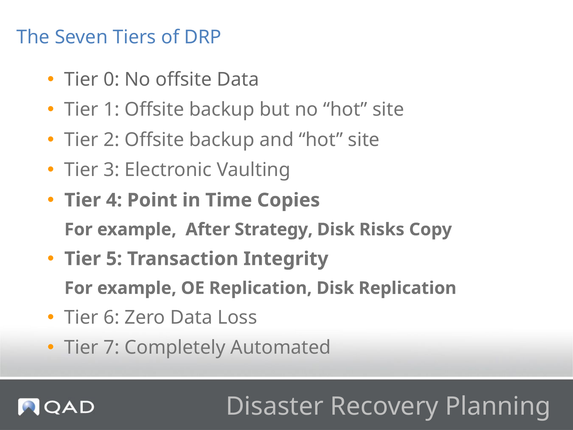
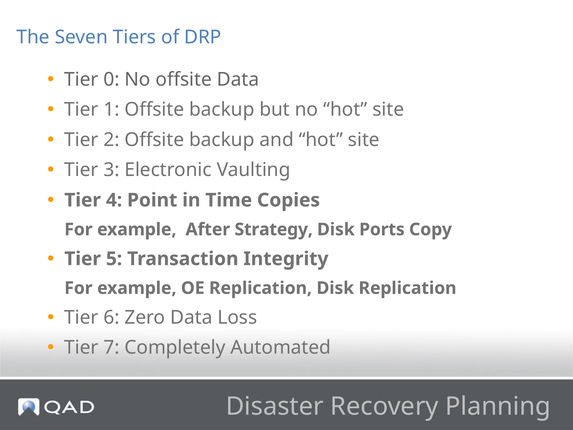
Risks: Risks -> Ports
